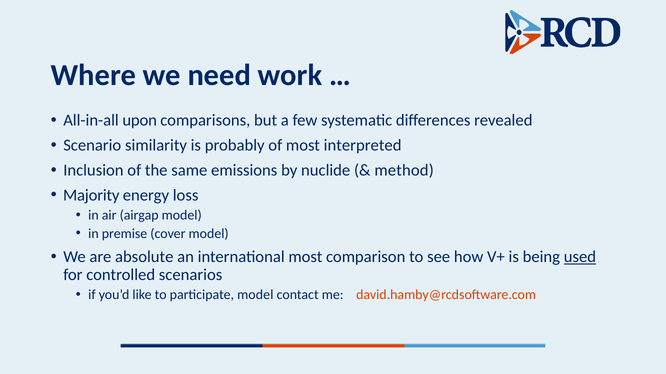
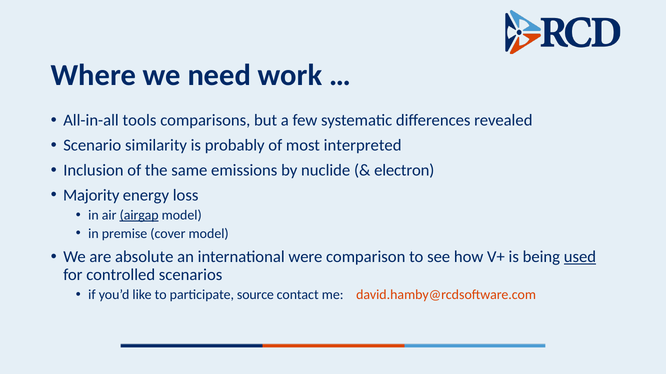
upon: upon -> tools
method: method -> electron
airgap underline: none -> present
international most: most -> were
participate model: model -> source
